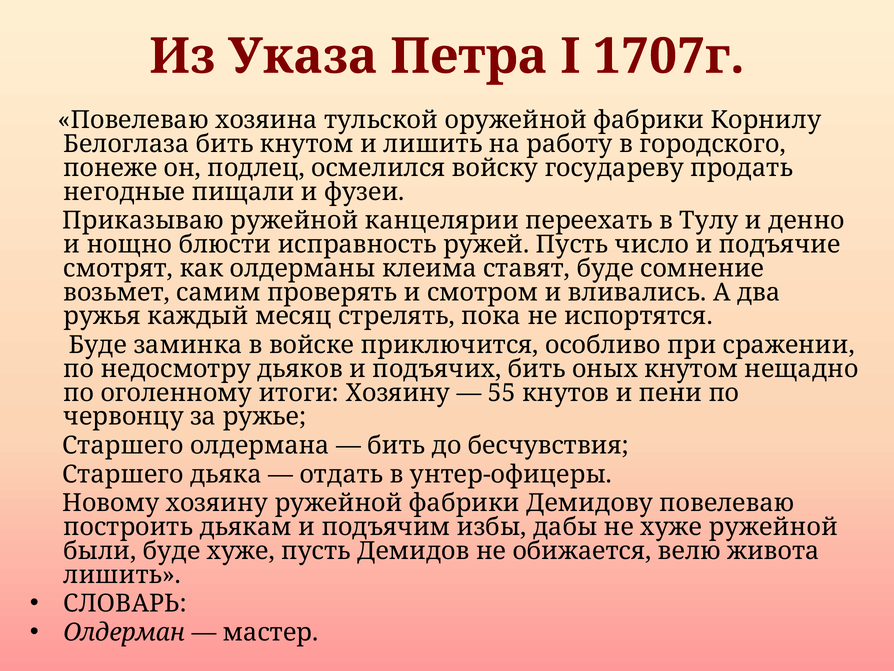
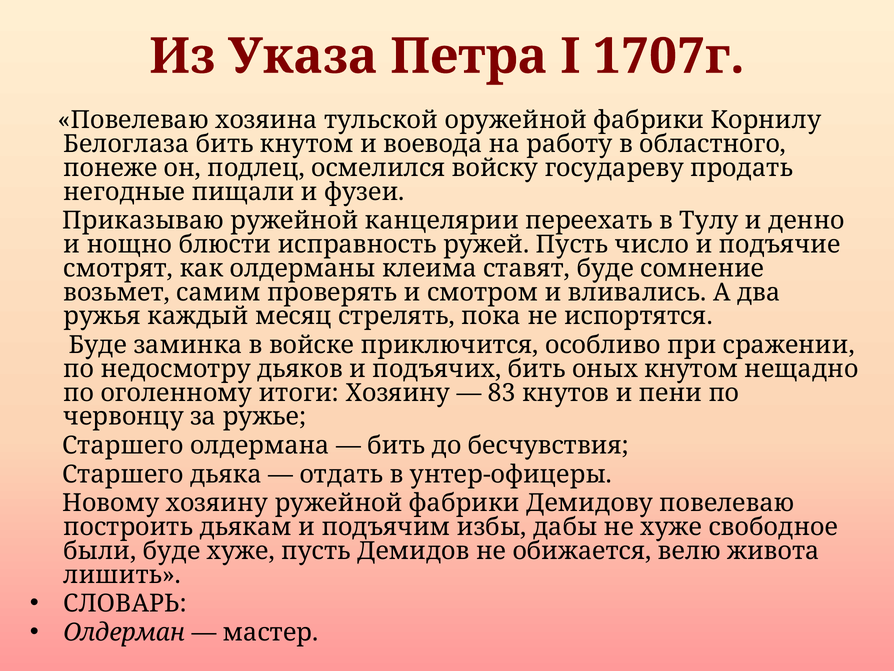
и лишить: лишить -> воевода
городского: городского -> областного
55: 55 -> 83
хуже ружейной: ружейной -> свободное
